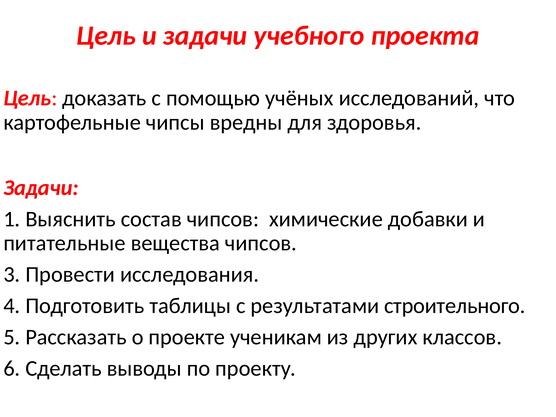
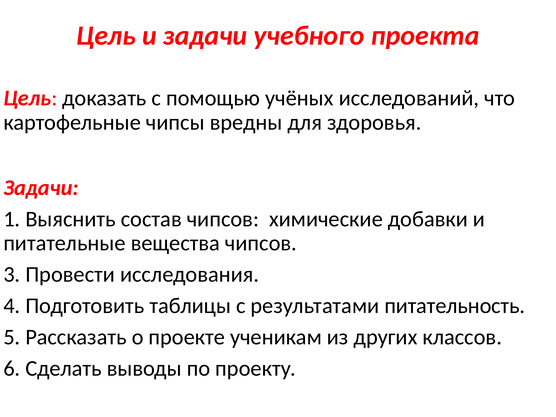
строительного: строительного -> питательность
